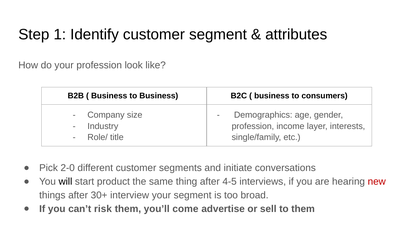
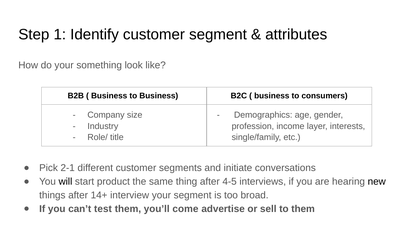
your profession: profession -> something
2-0: 2-0 -> 2-1
new colour: red -> black
30+: 30+ -> 14+
risk: risk -> test
